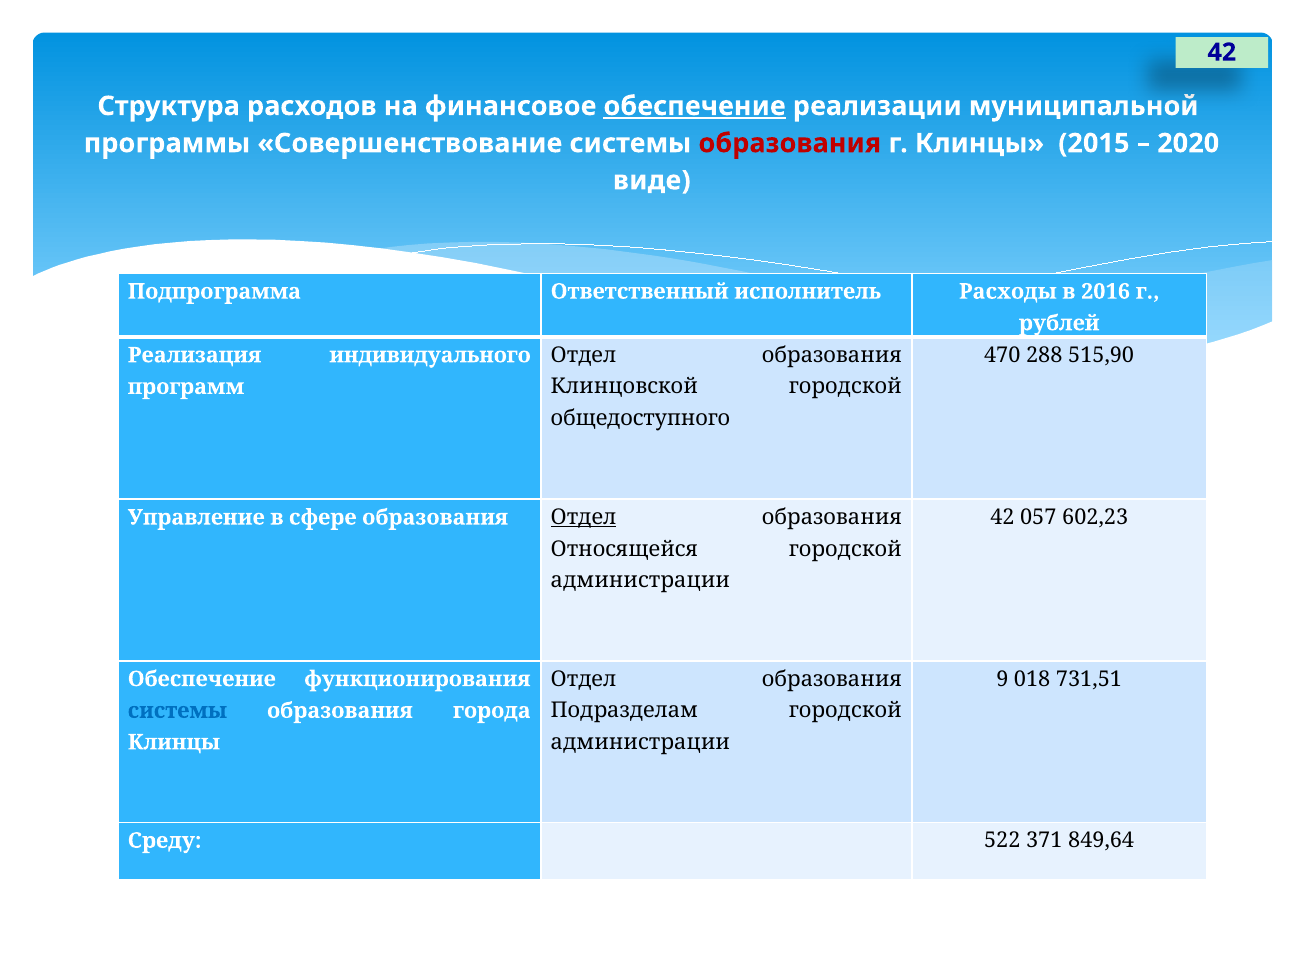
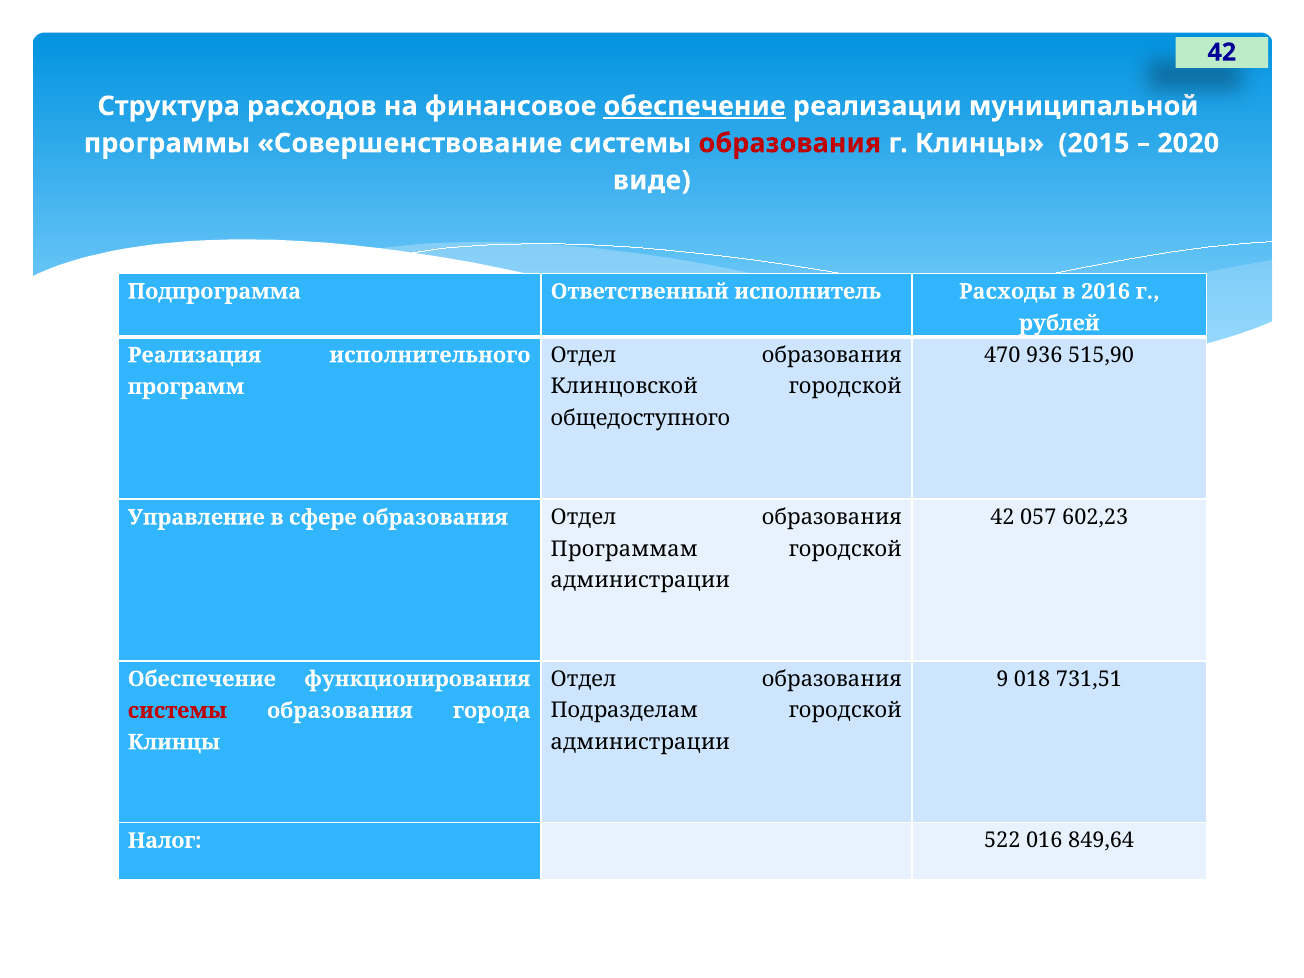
индивидуального: индивидуального -> исполнительного
288: 288 -> 936
Отдел at (584, 517) underline: present -> none
Относящейся: Относящейся -> Программам
системы at (177, 711) colour: blue -> red
Среду: Среду -> Налог
371: 371 -> 016
